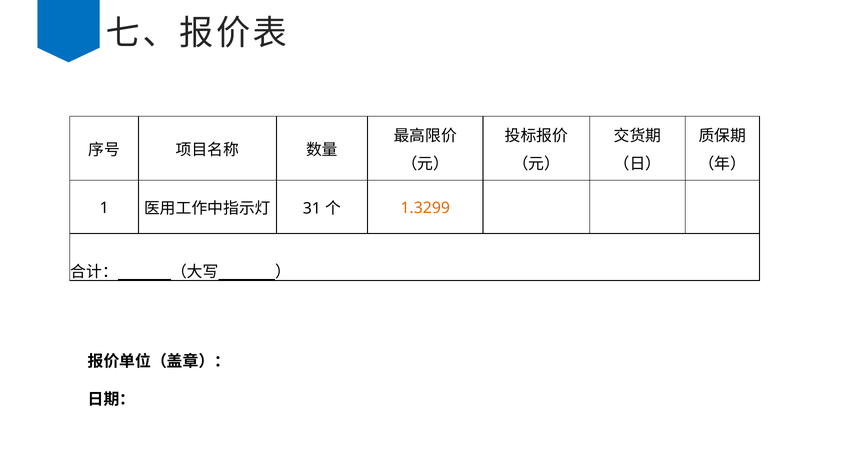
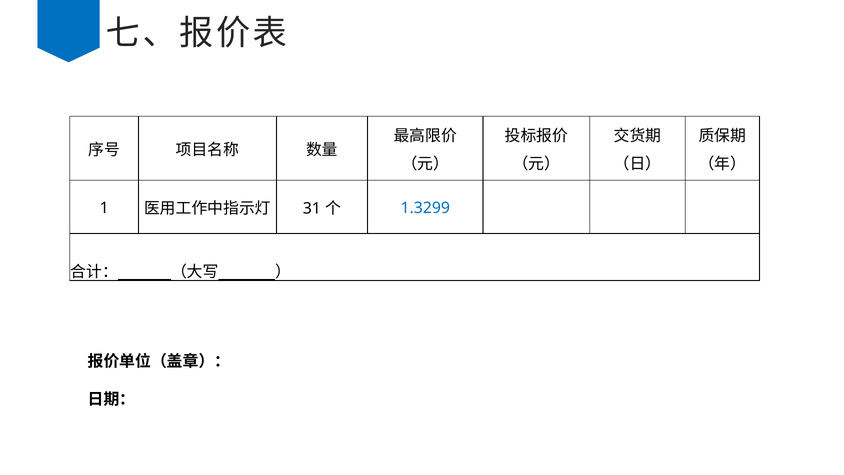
1.3299 colour: orange -> blue
